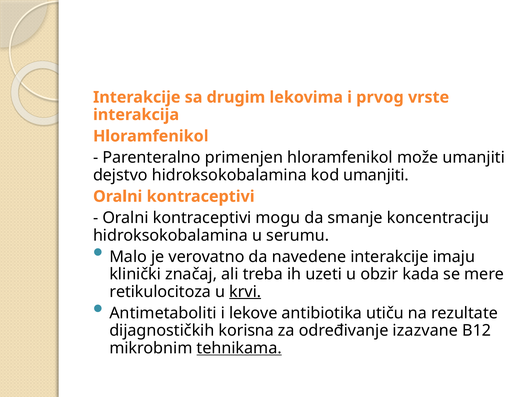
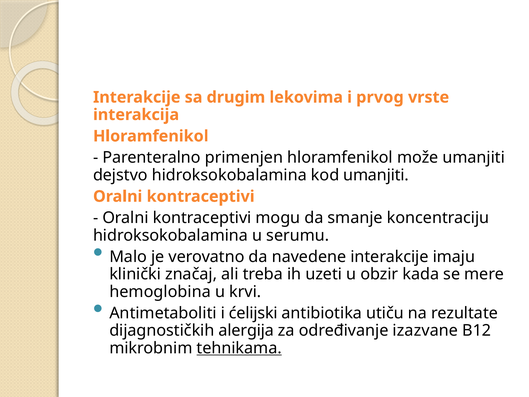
retikulocitoza: retikulocitoza -> hemoglobina
krvi underline: present -> none
lekove: lekove -> ćelijski
korisna: korisna -> alergija
